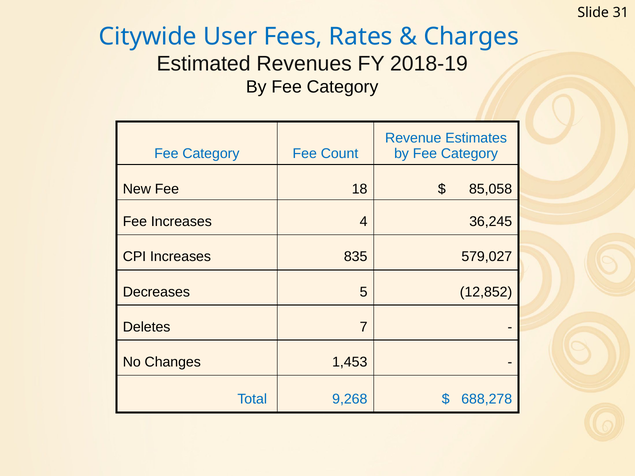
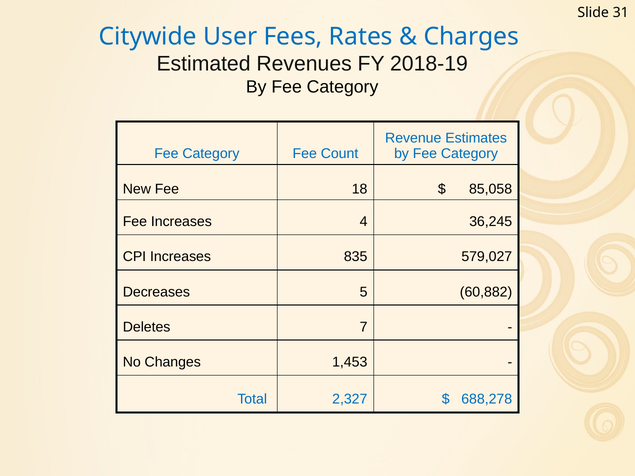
12,852: 12,852 -> 60,882
9,268: 9,268 -> 2,327
